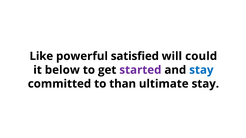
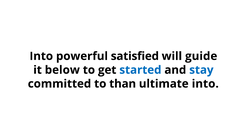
Like at (41, 56): Like -> Into
could: could -> guide
started colour: purple -> blue
ultimate stay: stay -> into
